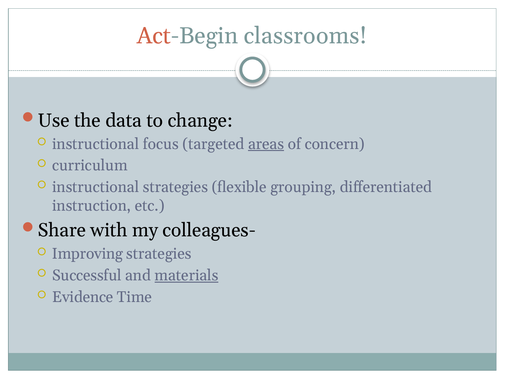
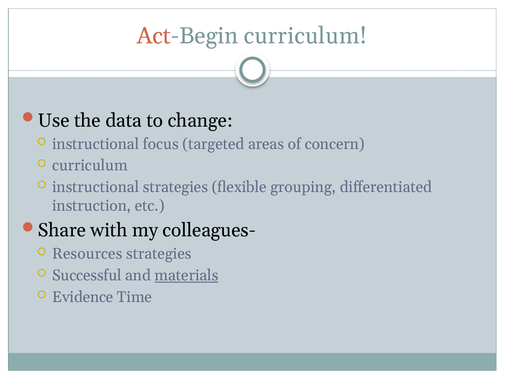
Act-Begin classrooms: classrooms -> curriculum
areas underline: present -> none
Improving: Improving -> Resources
